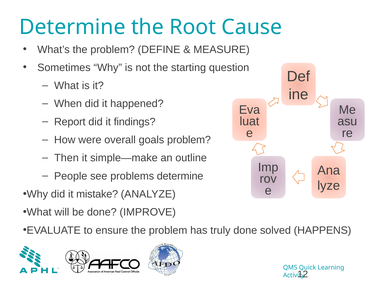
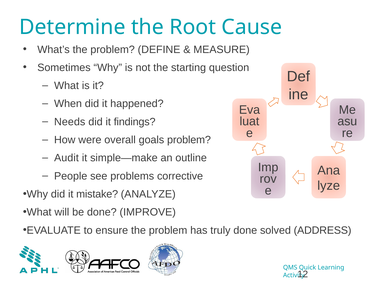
Report: Report -> Needs
Then: Then -> Audit
problems determine: determine -> corrective
HAPPENS: HAPPENS -> ADDRESS
